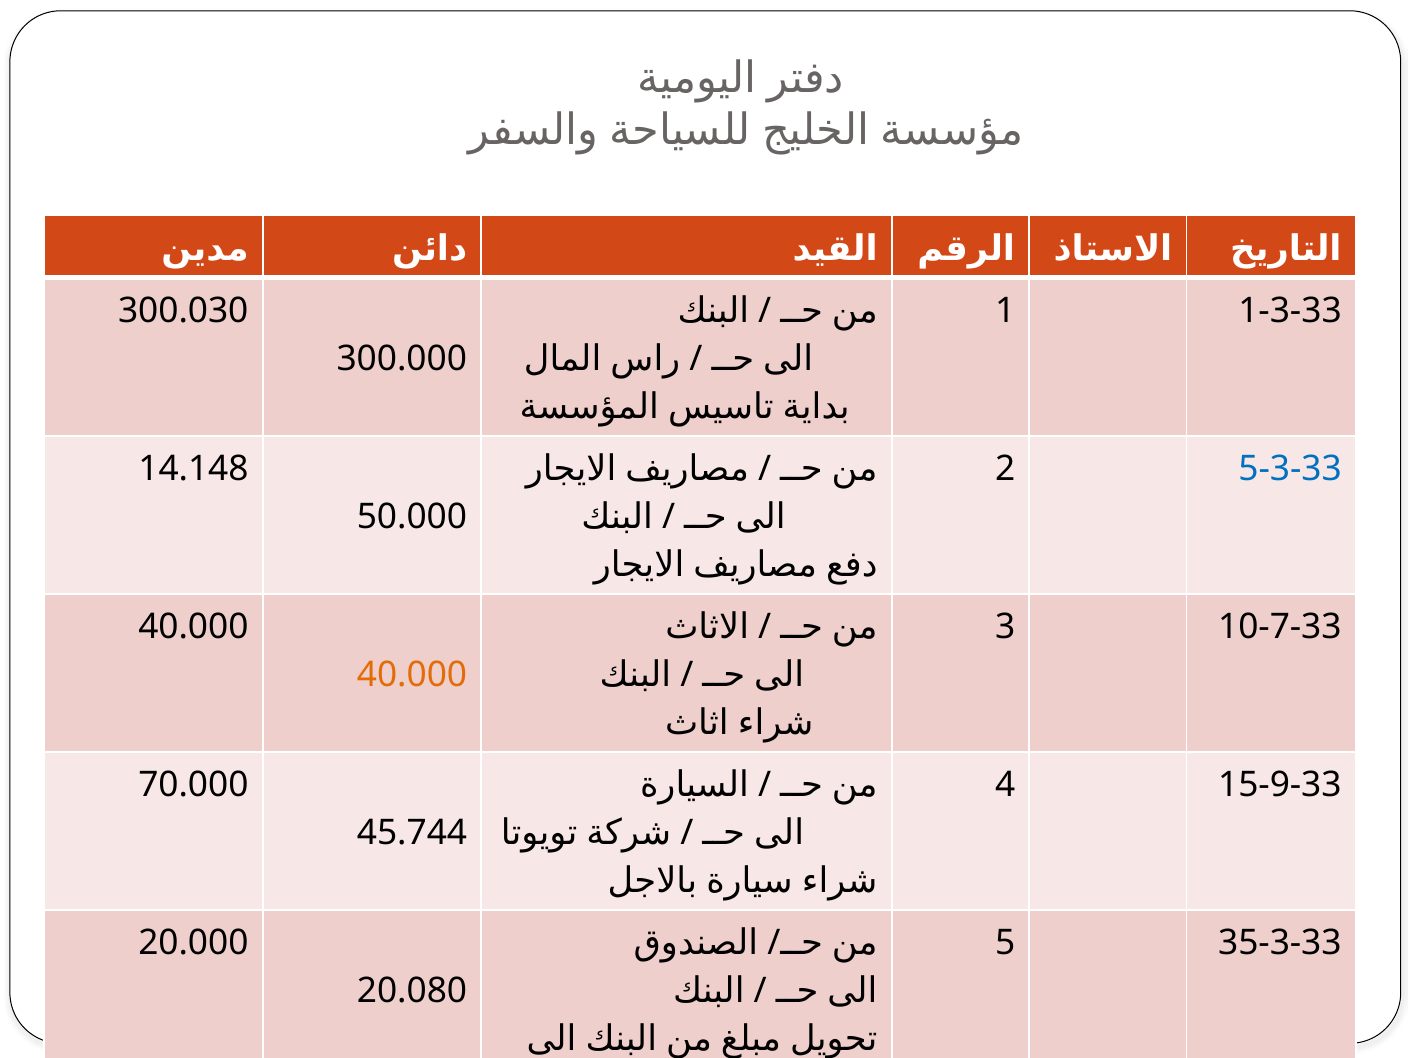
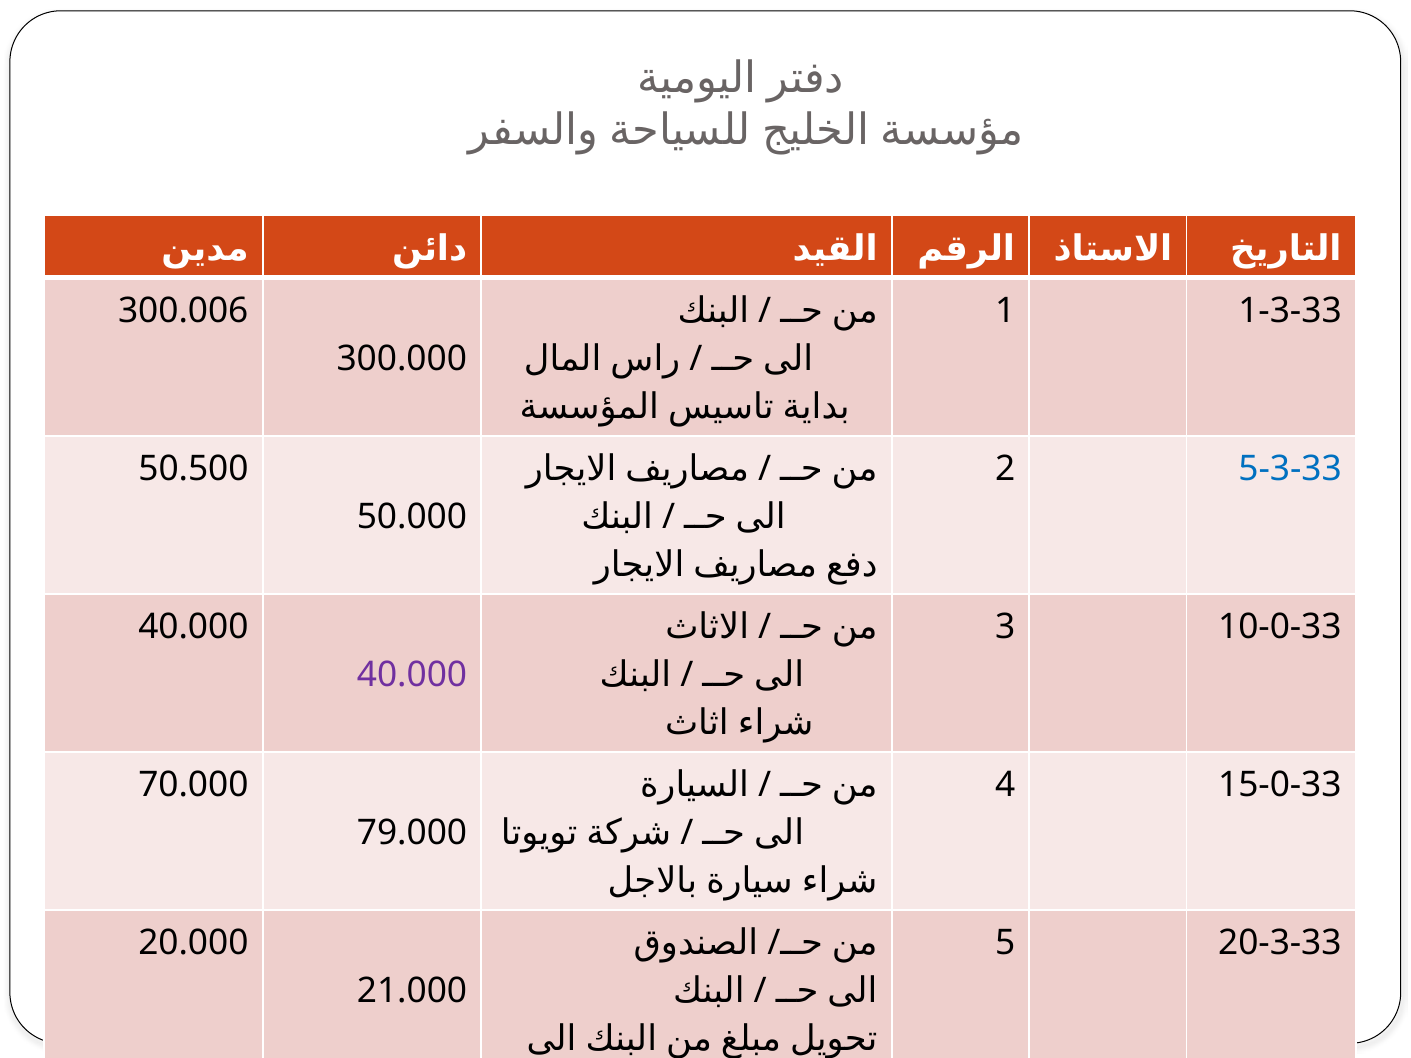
300.030: 300.030 -> 300.006
14.148: 14.148 -> 50.500
10-7-33: 10-7-33 -> 10-0-33
40.000 at (412, 675) colour: orange -> purple
15-9-33: 15-9-33 -> 15-0-33
45.744: 45.744 -> 79.000
35-3-33: 35-3-33 -> 20-3-33
20.080: 20.080 -> 21.000
